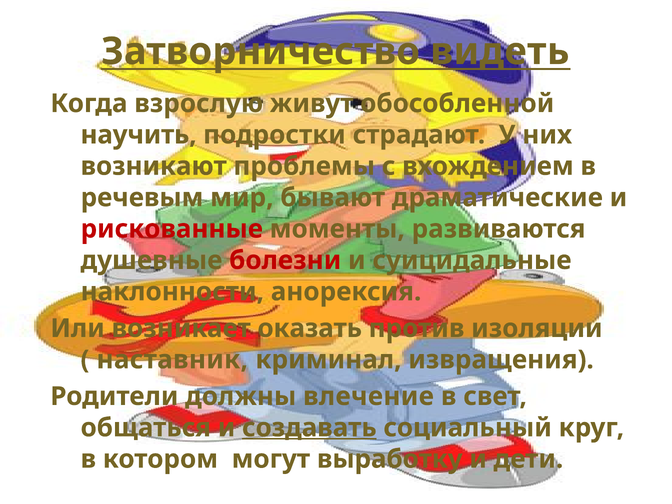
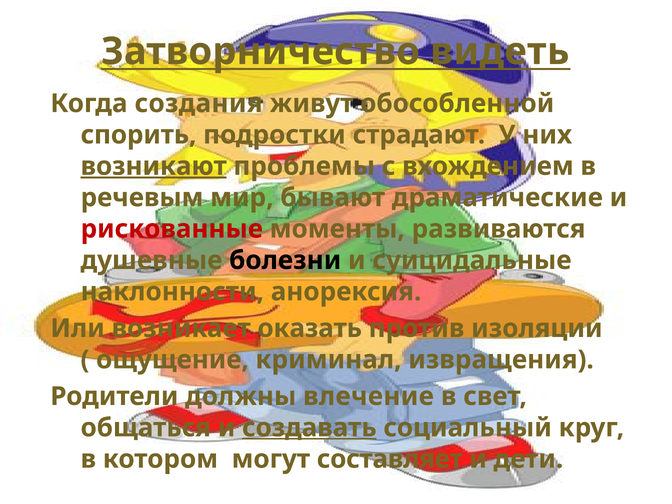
взрослую: взрослую -> создания
научить: научить -> спорить
возникают underline: none -> present
болезни colour: red -> black
наставник: наставник -> ощущение
выработку: выработку -> составляет
